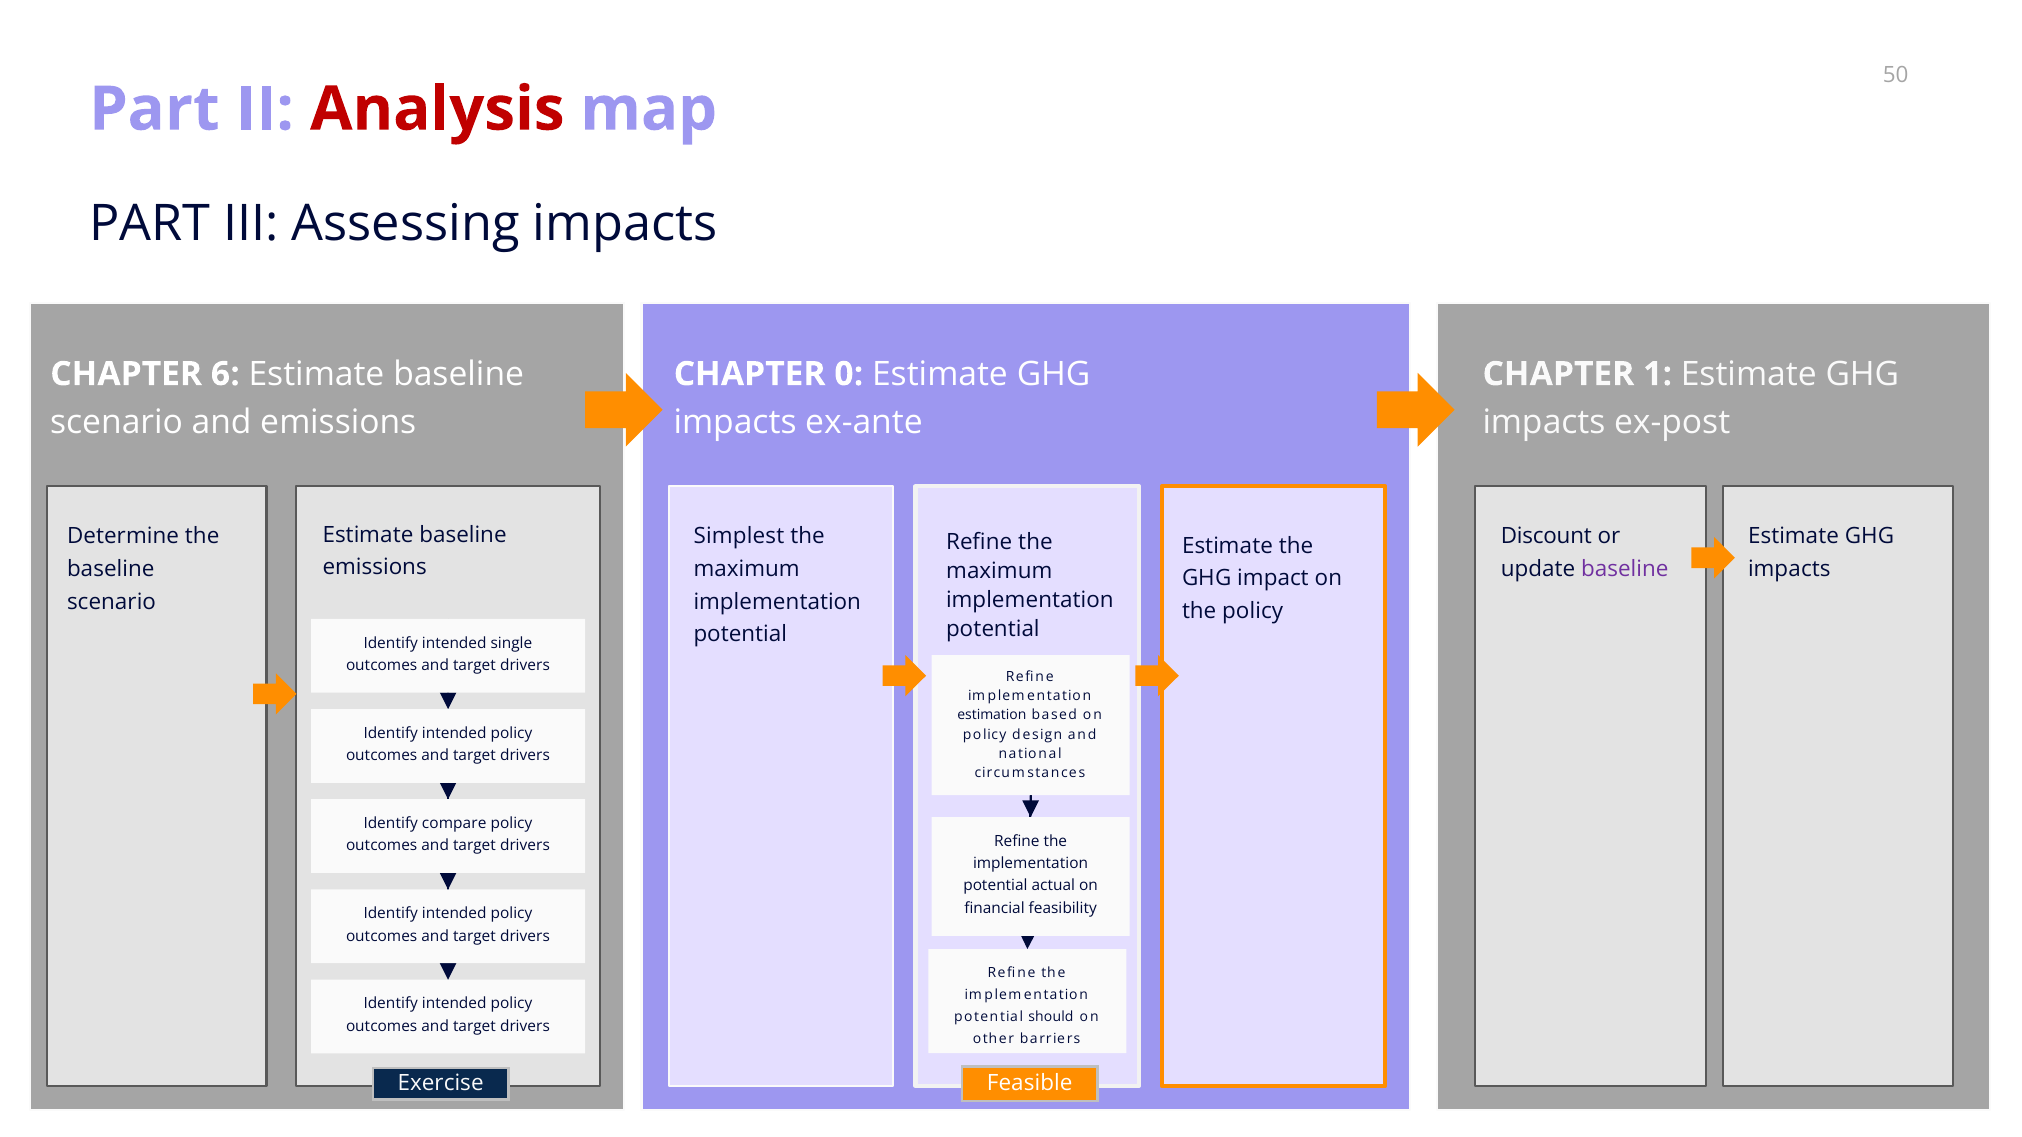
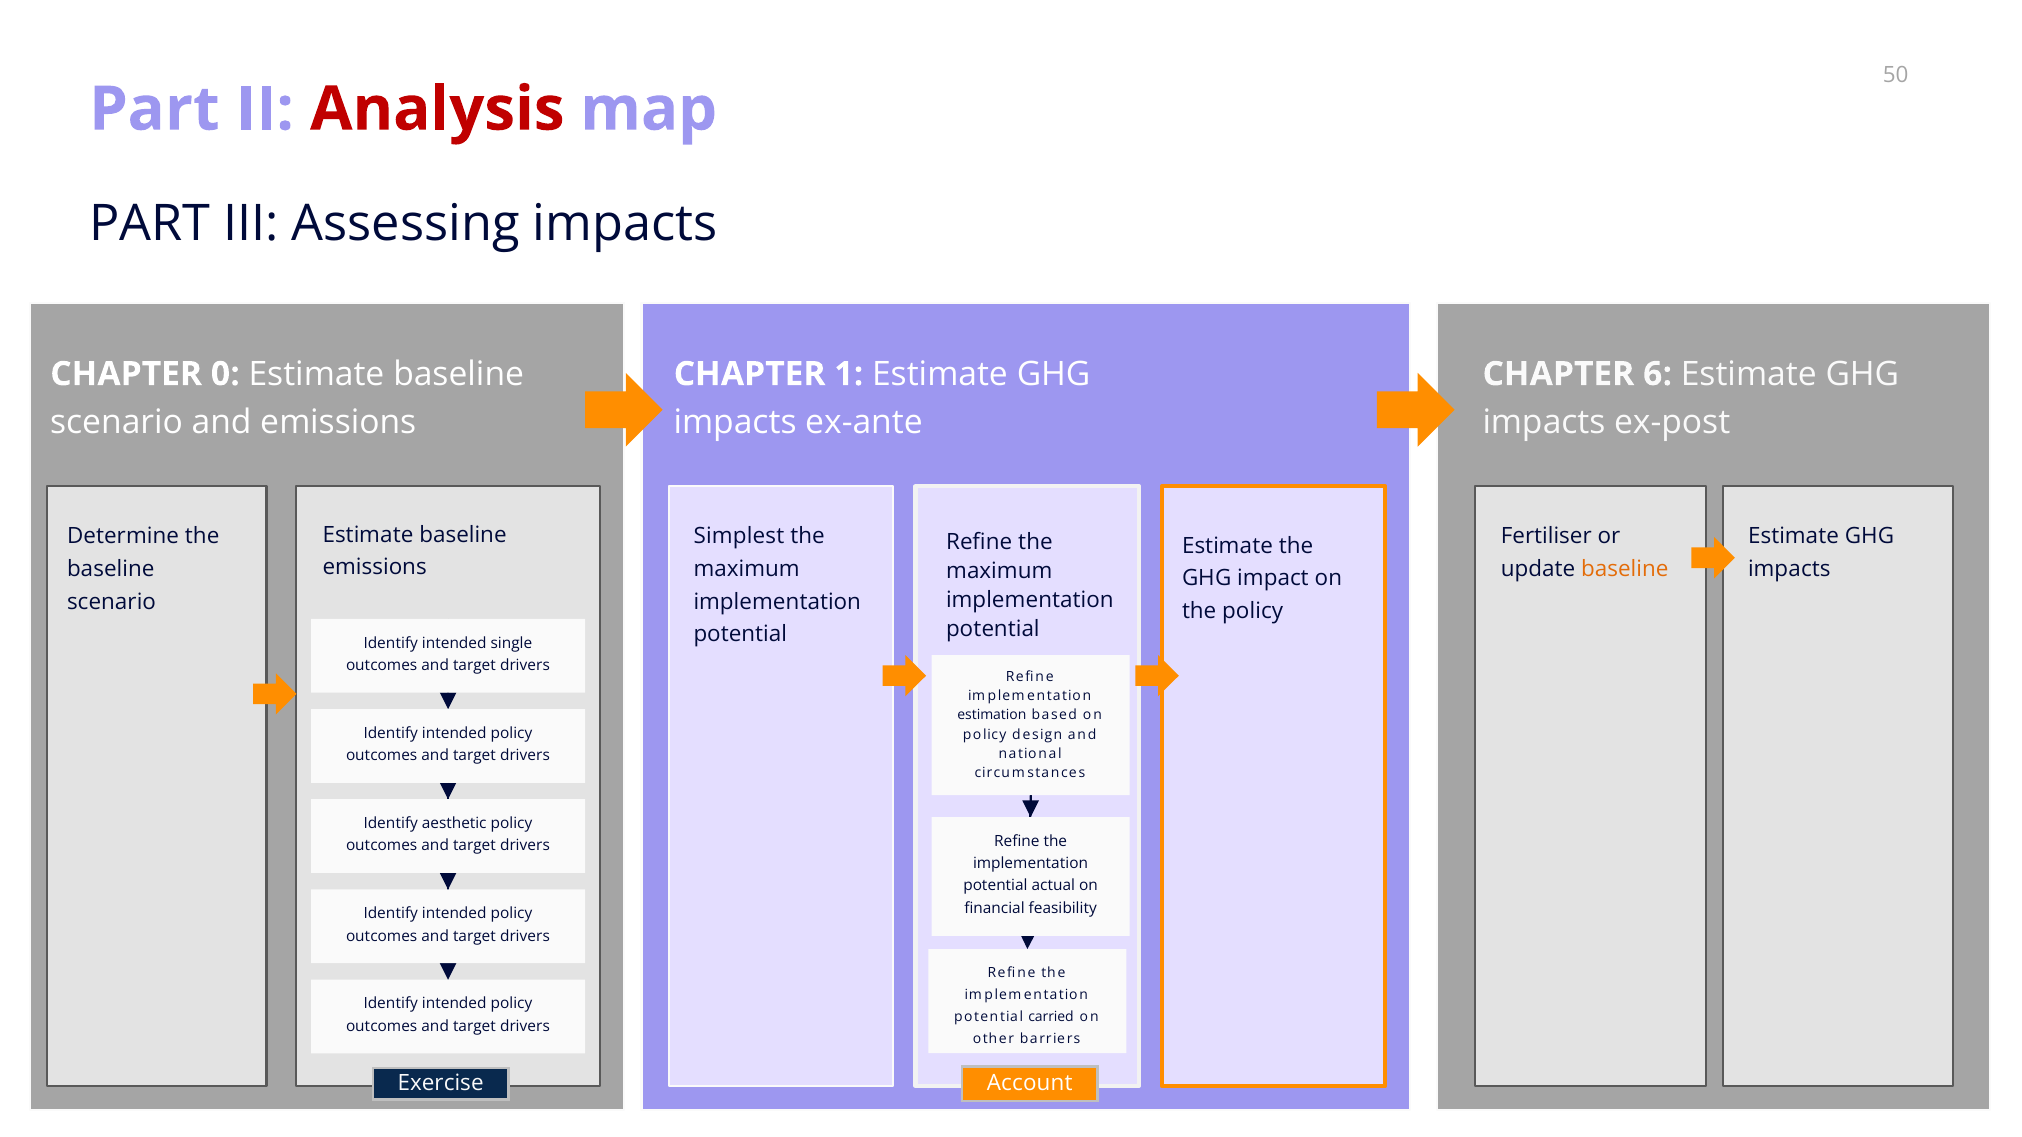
6: 6 -> 0
0: 0 -> 1
1: 1 -> 6
Discount: Discount -> Fertiliser
baseline at (1625, 569) colour: purple -> orange
compare: compare -> aesthetic
should: should -> carried
Feasible: Feasible -> Account
